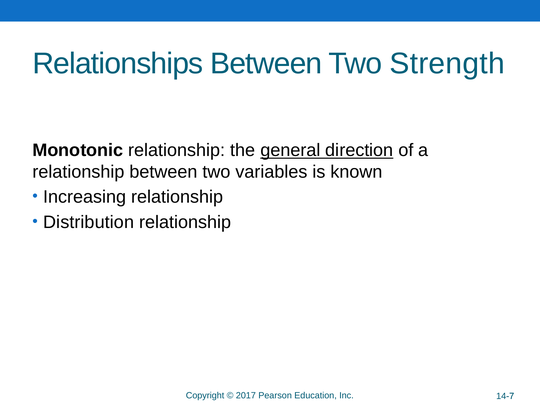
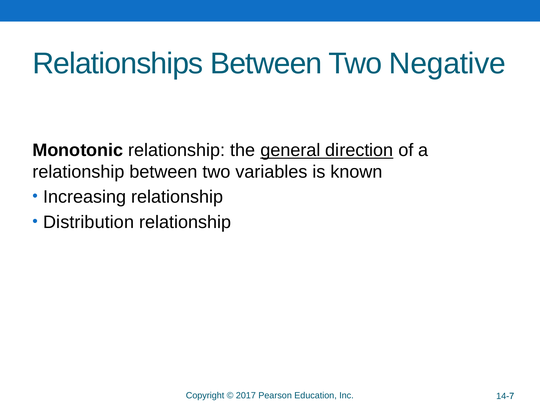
Strength: Strength -> Negative
